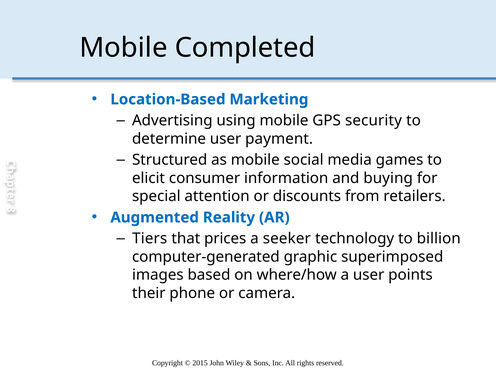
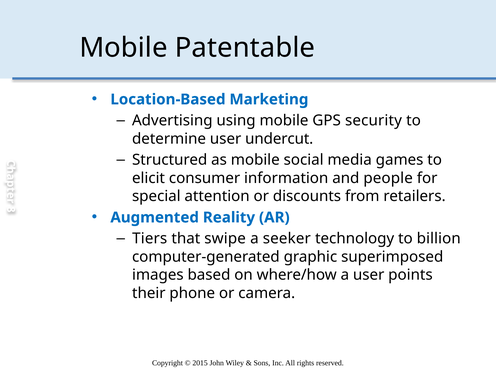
Completed: Completed -> Patentable
payment: payment -> undercut
buying: buying -> people
prices: prices -> swipe
